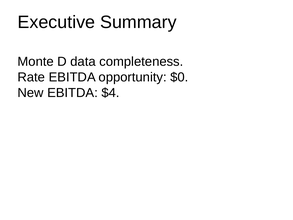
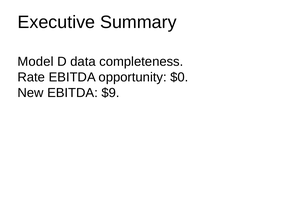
Monte: Monte -> Model
$4: $4 -> $9
